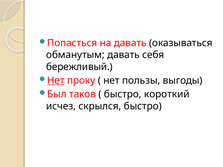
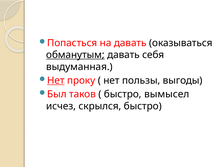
обманутым underline: none -> present
бережливый: бережливый -> выдуманная
короткий: короткий -> вымысел
